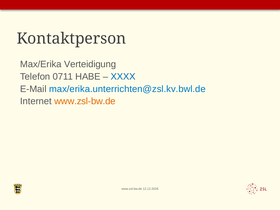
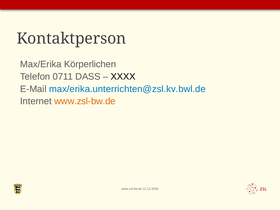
Verteidigung: Verteidigung -> Körperlichen
HABE: HABE -> DASS
XXXX colour: blue -> black
